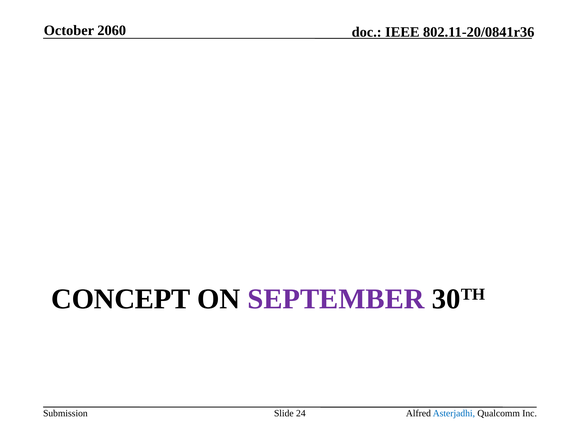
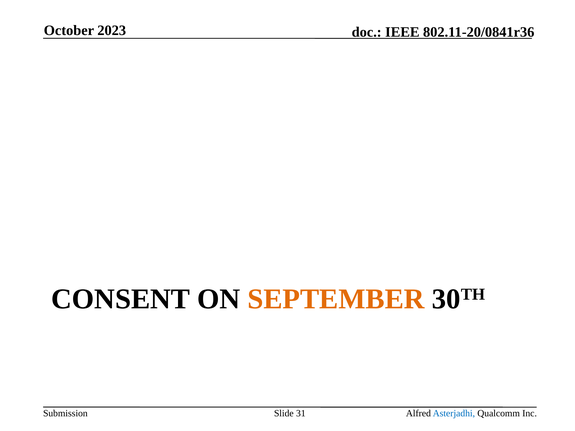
2060: 2060 -> 2023
CONCEPT: CONCEPT -> CONSENT
SEPTEMBER colour: purple -> orange
24: 24 -> 31
